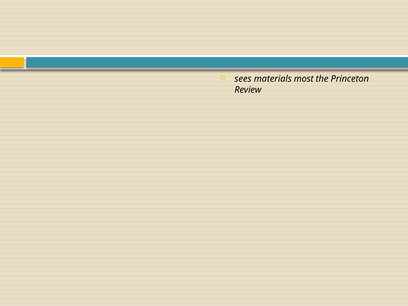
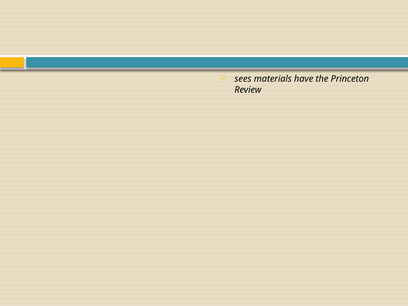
most: most -> have
